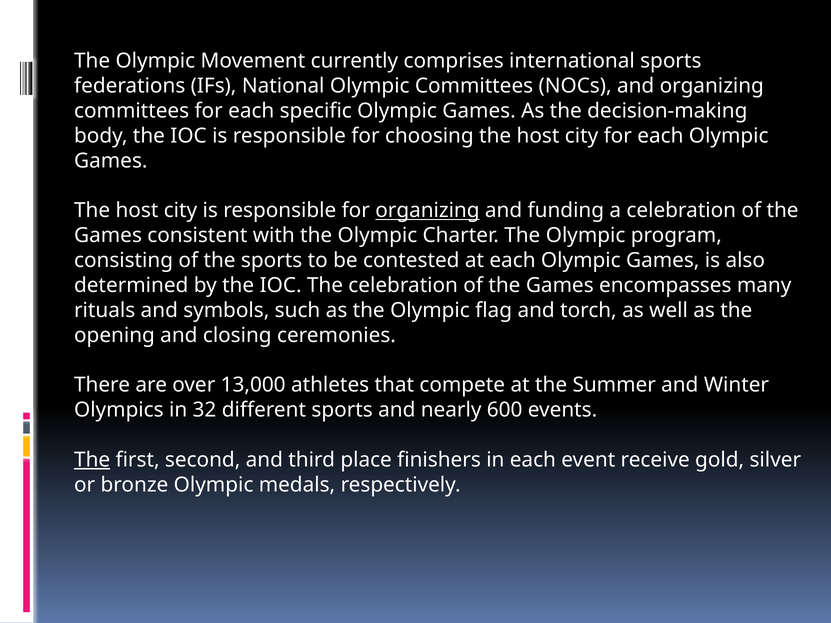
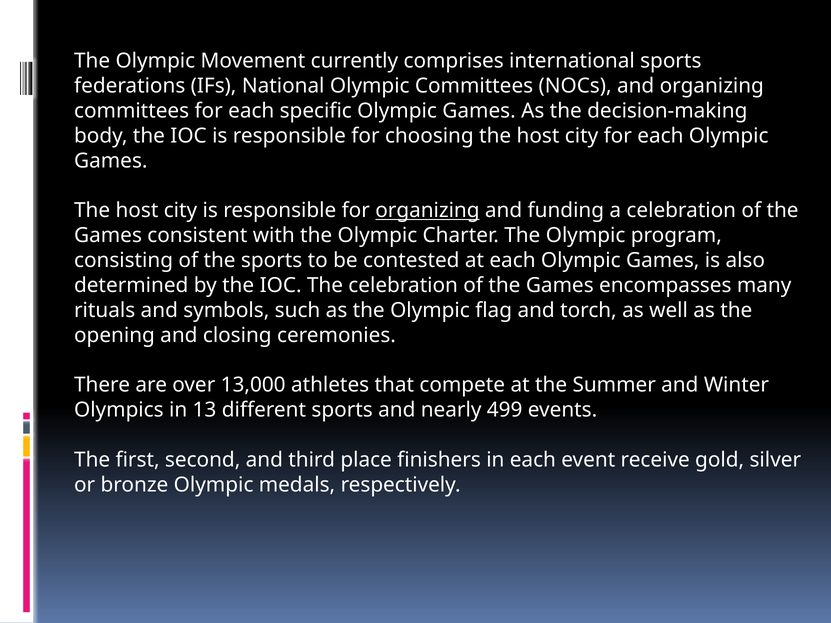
32: 32 -> 13
600: 600 -> 499
The at (92, 460) underline: present -> none
